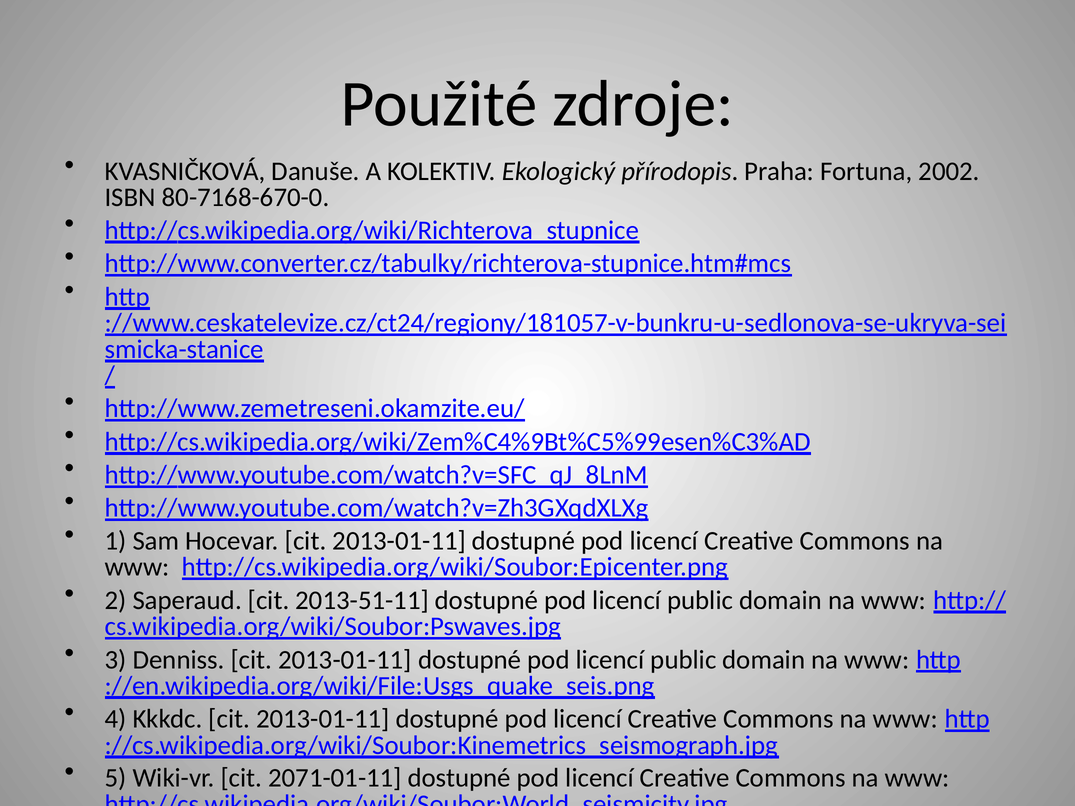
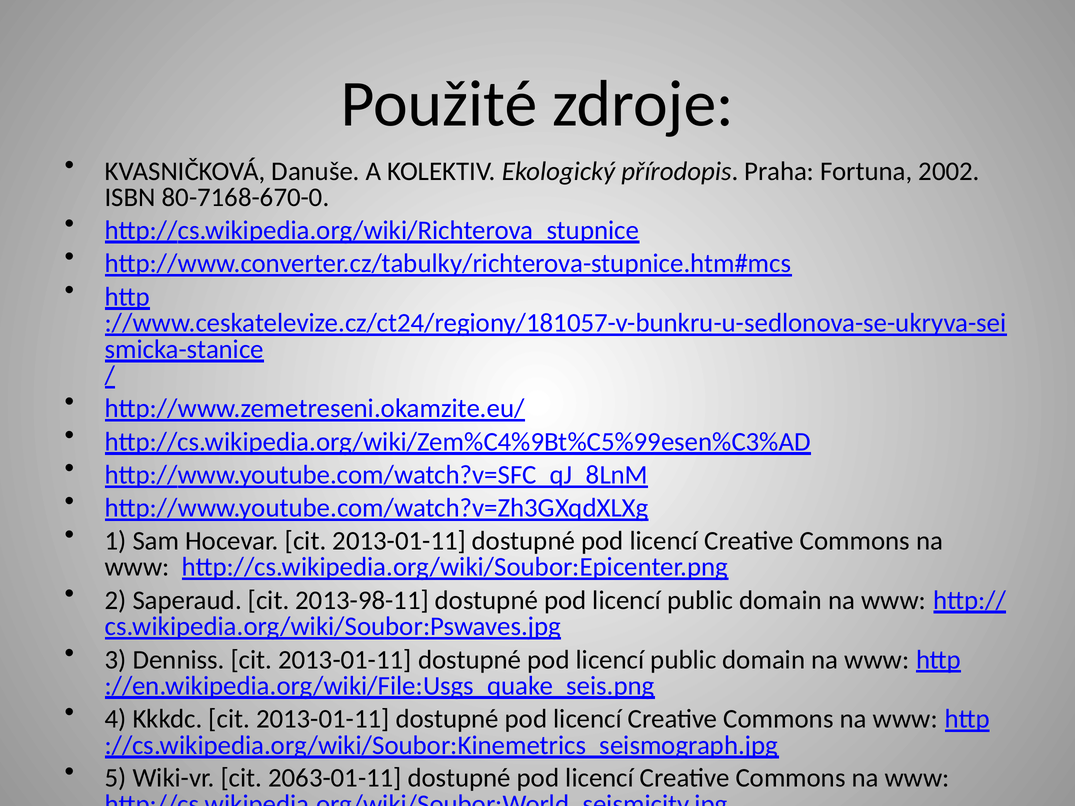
2013-51-11: 2013-51-11 -> 2013-98-11
2071-01-11: 2071-01-11 -> 2063-01-11
